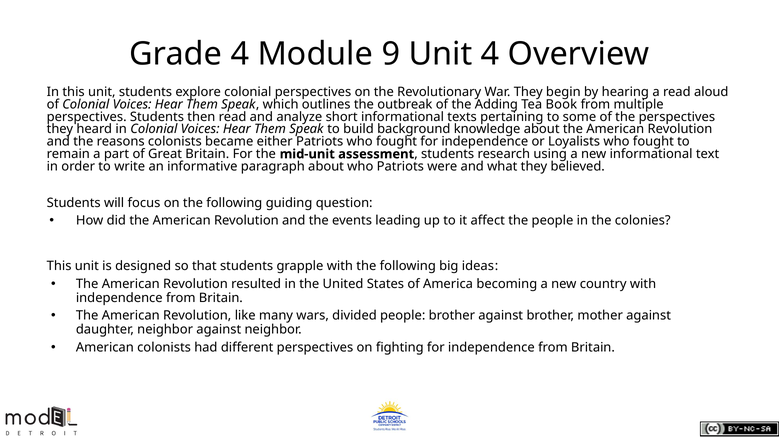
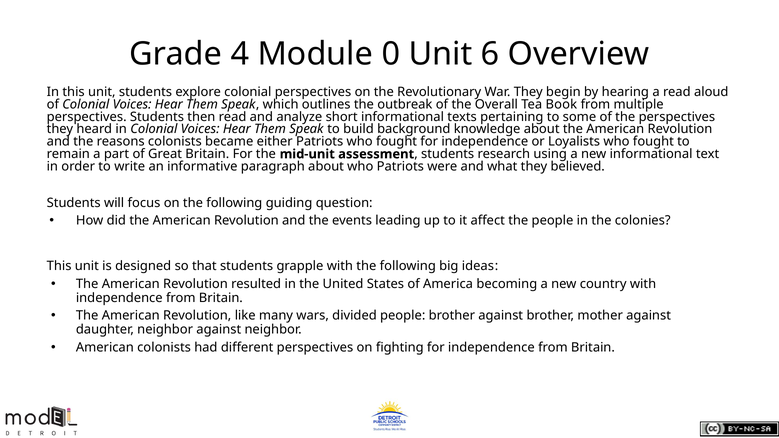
9: 9 -> 0
Unit 4: 4 -> 6
Adding: Adding -> Overall
